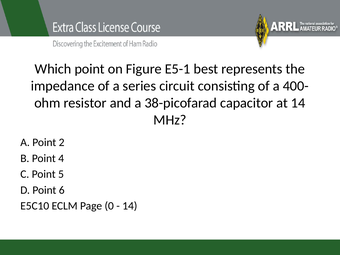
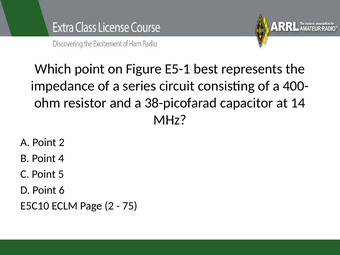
Page 0: 0 -> 2
14 at (130, 206): 14 -> 75
